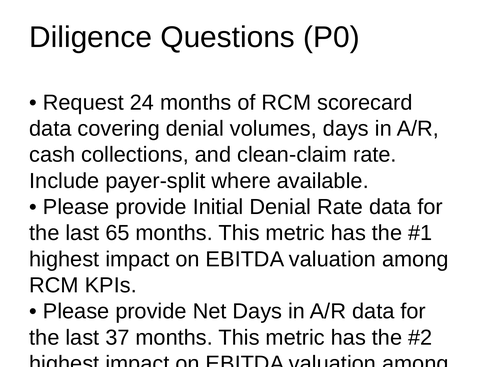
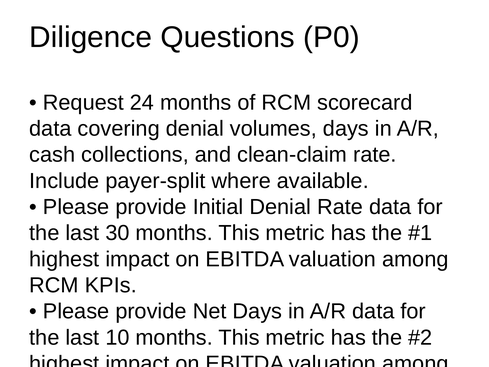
65: 65 -> 30
37: 37 -> 10
